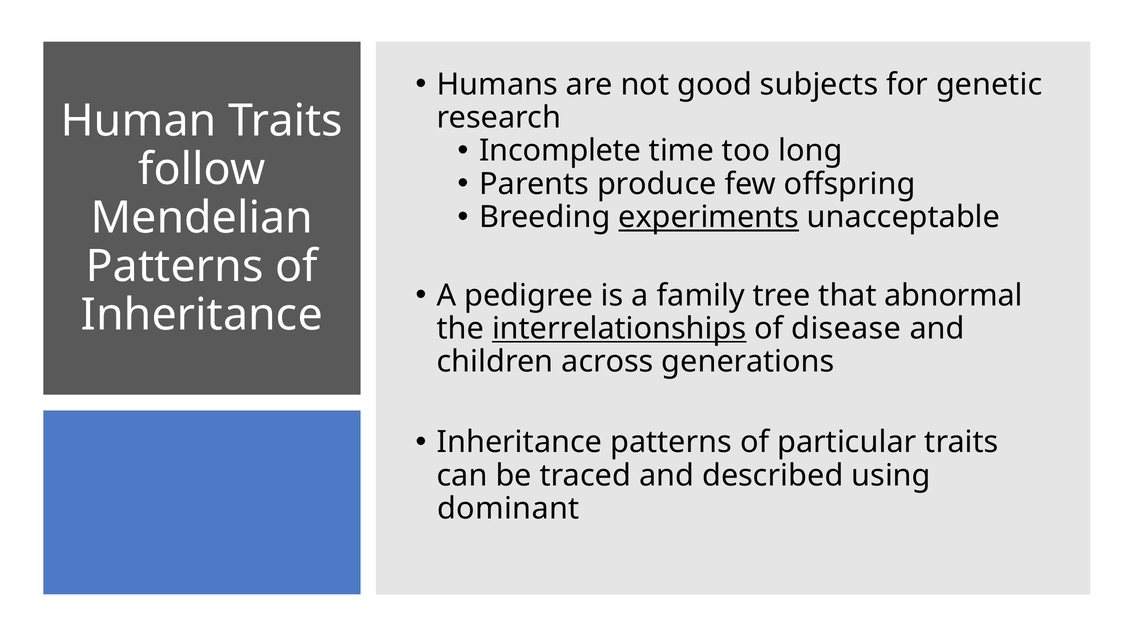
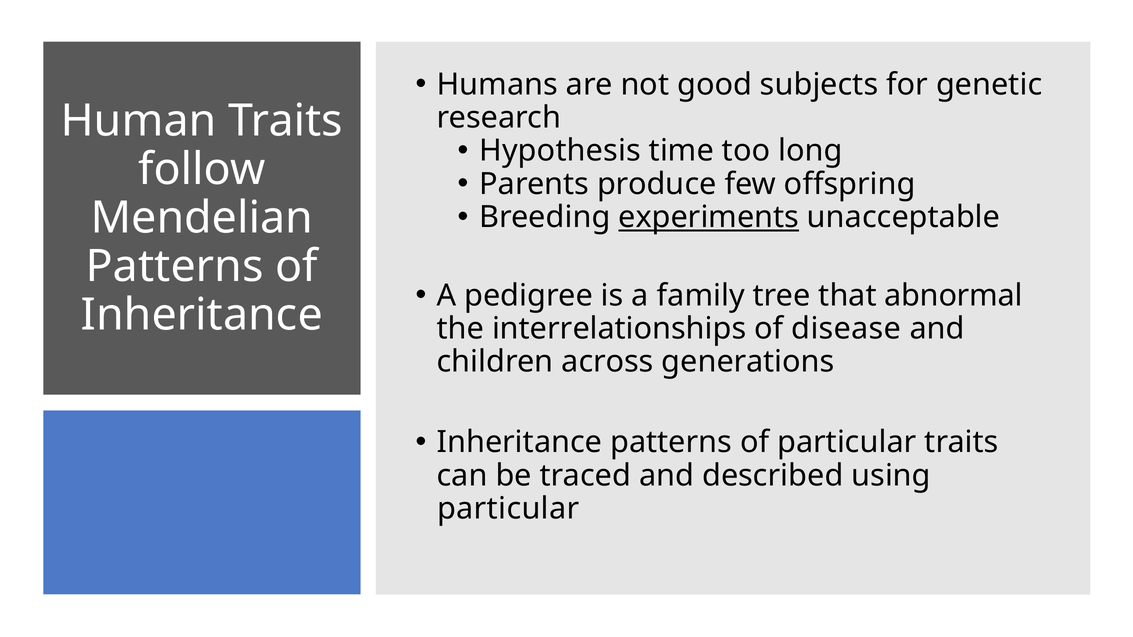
Incomplete: Incomplete -> Hypothesis
interrelationships underline: present -> none
dominant at (508, 509): dominant -> particular
